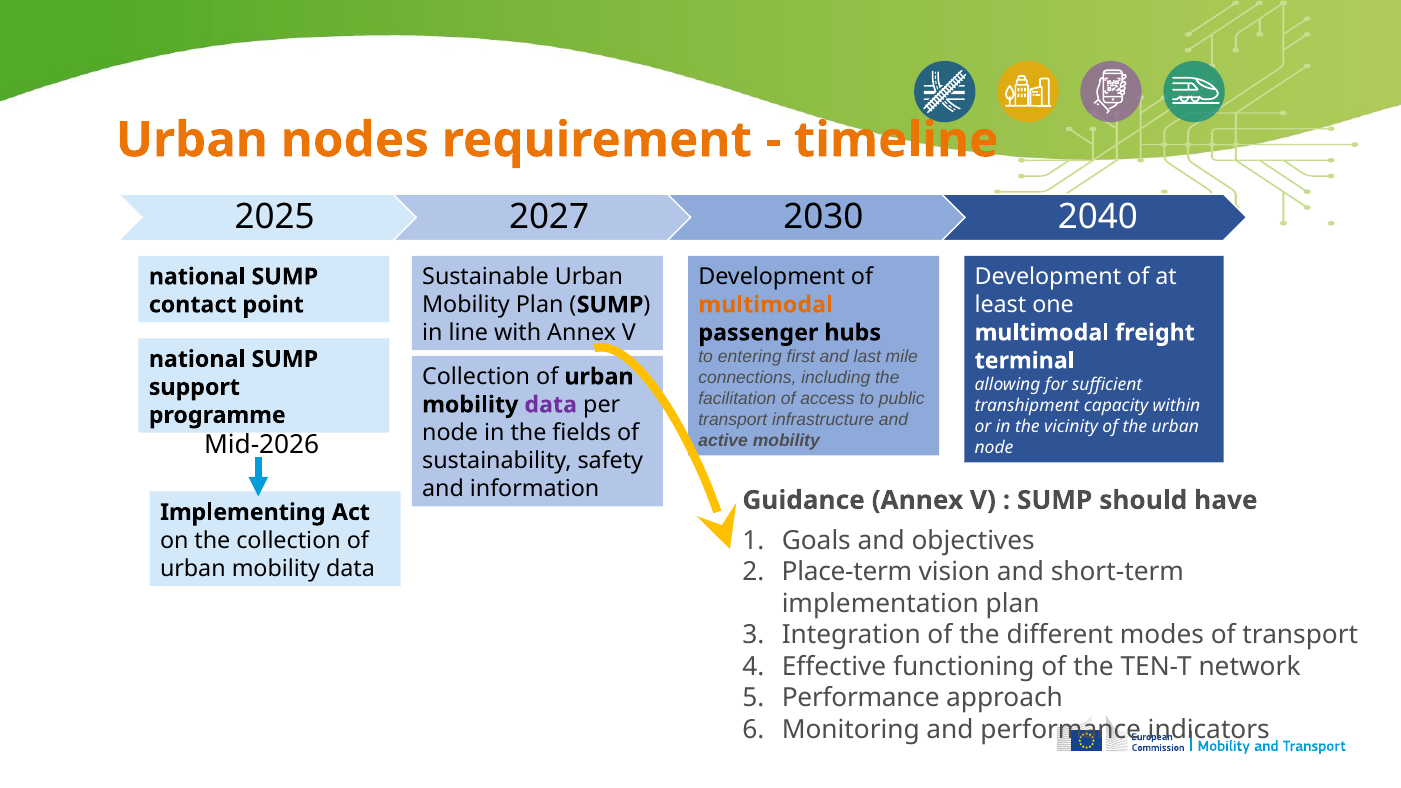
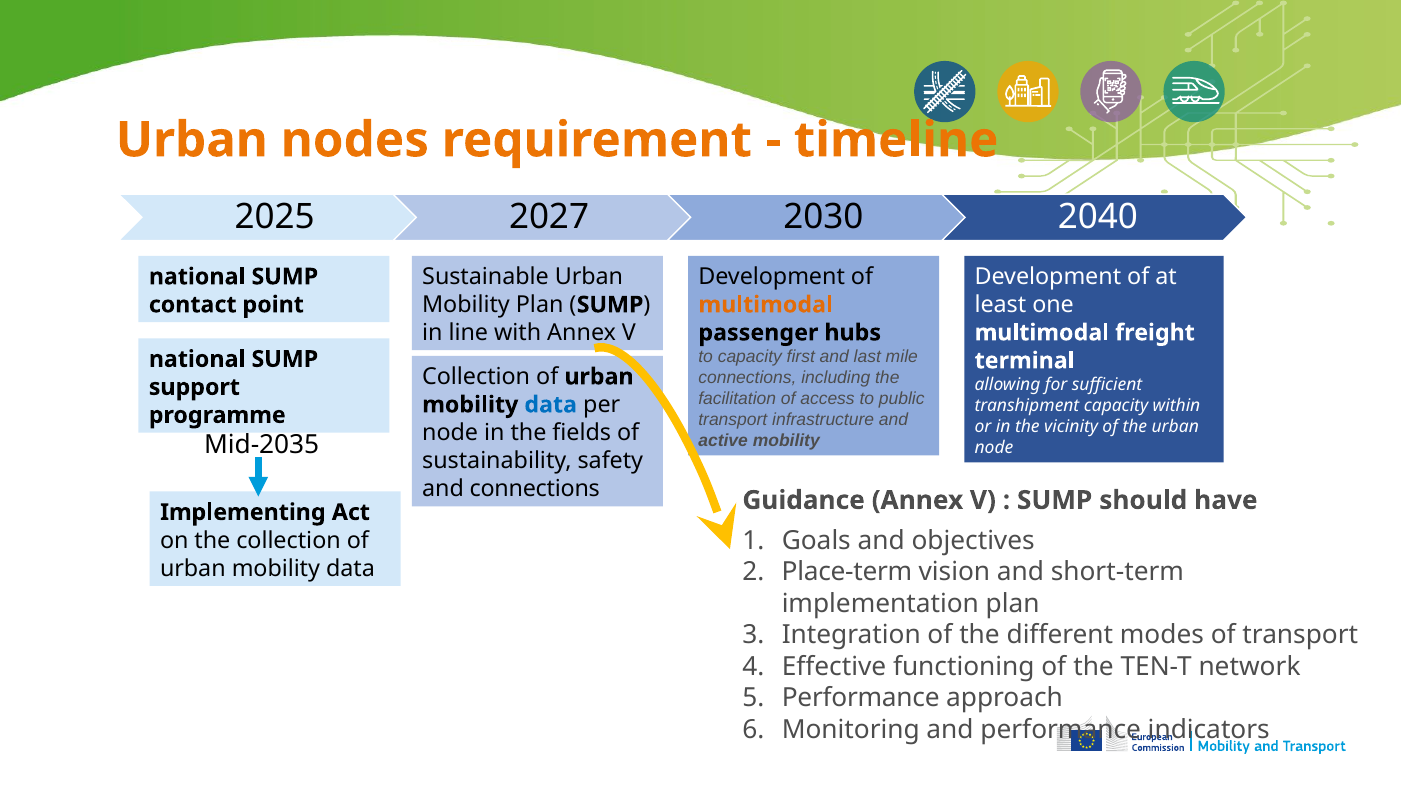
entering at (750, 357): entering -> capacity
data at (551, 405) colour: purple -> blue
Mid-2026: Mid-2026 -> Mid-2035
and information: information -> connections
